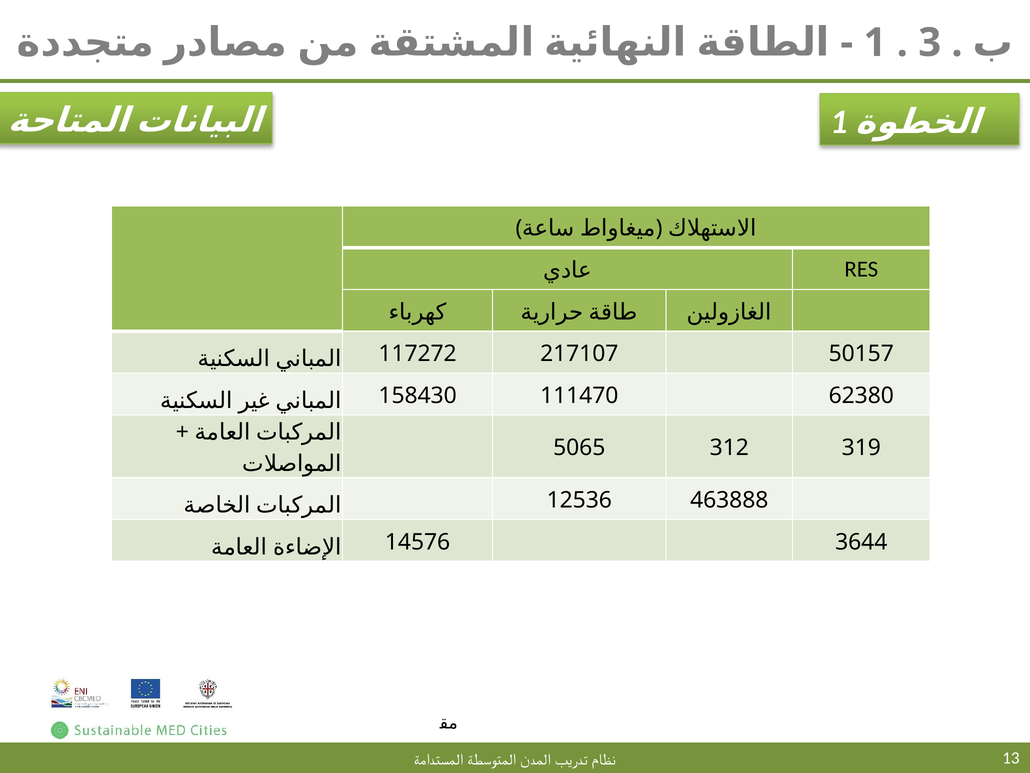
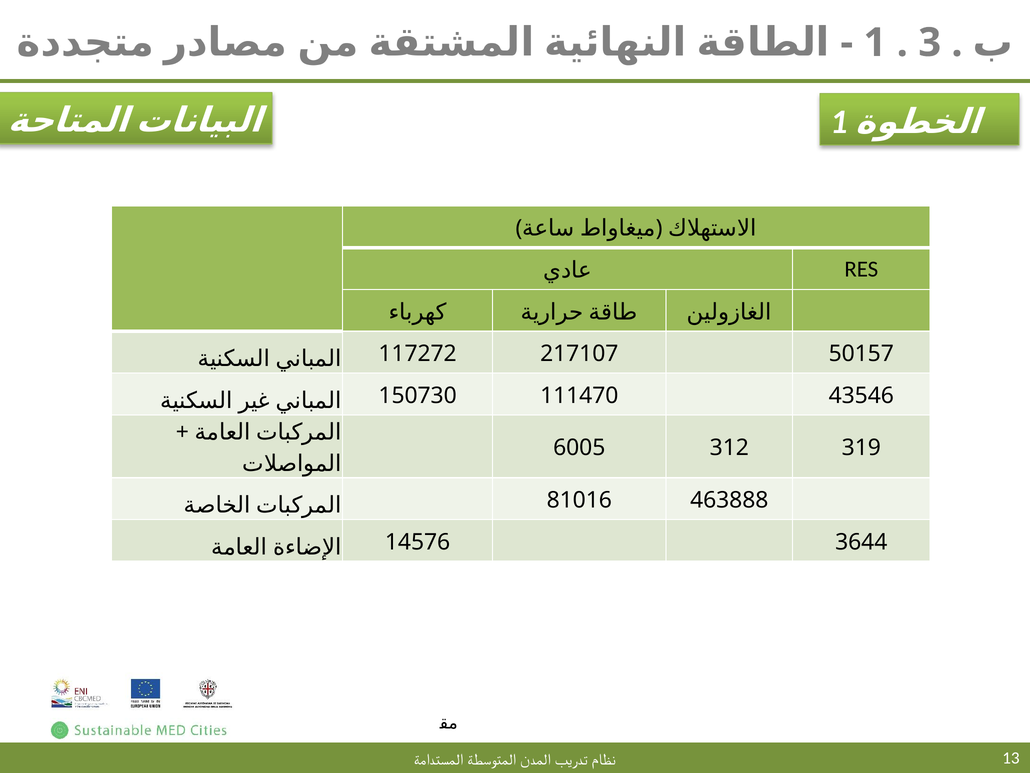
158430: 158430 -> 150730
62380: 62380 -> 43546
5065: 5065 -> 6005
12536: 12536 -> 81016
